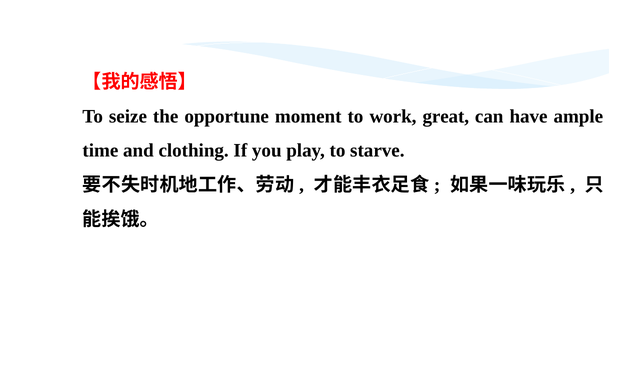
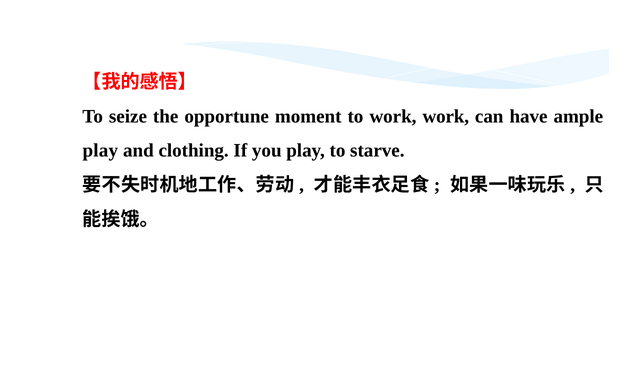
work great: great -> work
time at (100, 151): time -> play
